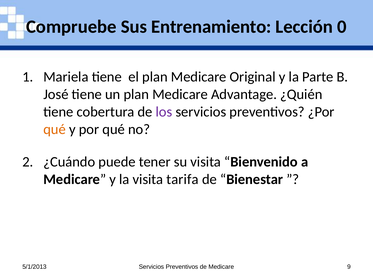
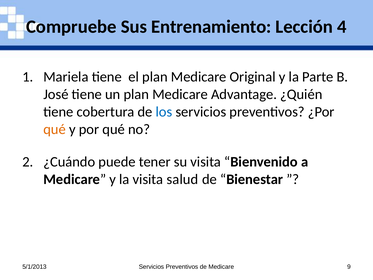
0: 0 -> 4
los colour: purple -> blue
tarifa: tarifa -> salud
